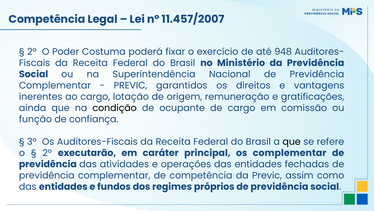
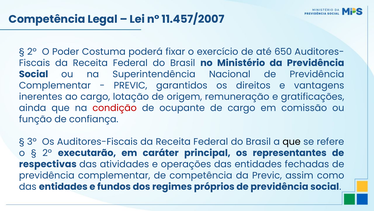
948: 948 -> 650
condição colour: black -> red
os complementar: complementar -> representantes
previdência at (48, 164): previdência -> respectivas
